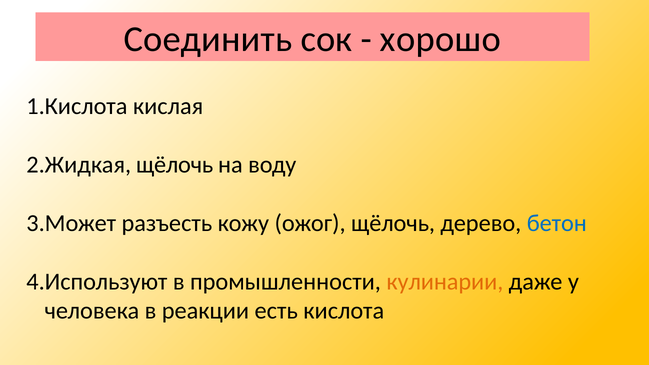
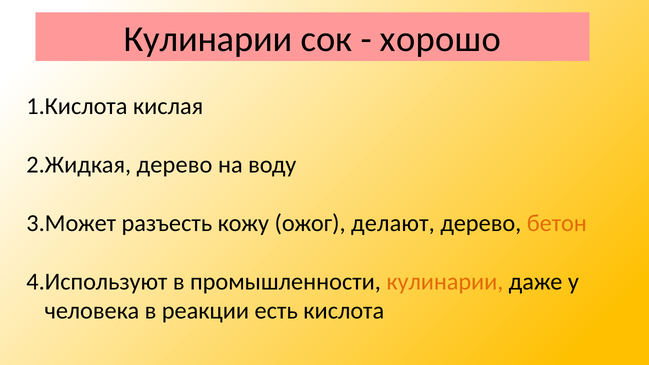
Соединить at (208, 39): Соединить -> Кулинарии
щёлочь at (175, 165): щёлочь -> дерево
ожог щёлочь: щёлочь -> делают
бетон colour: blue -> orange
